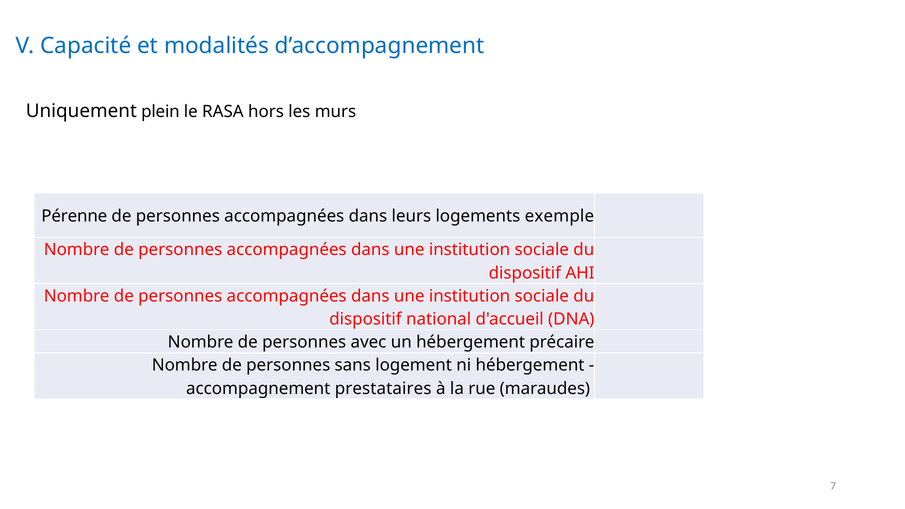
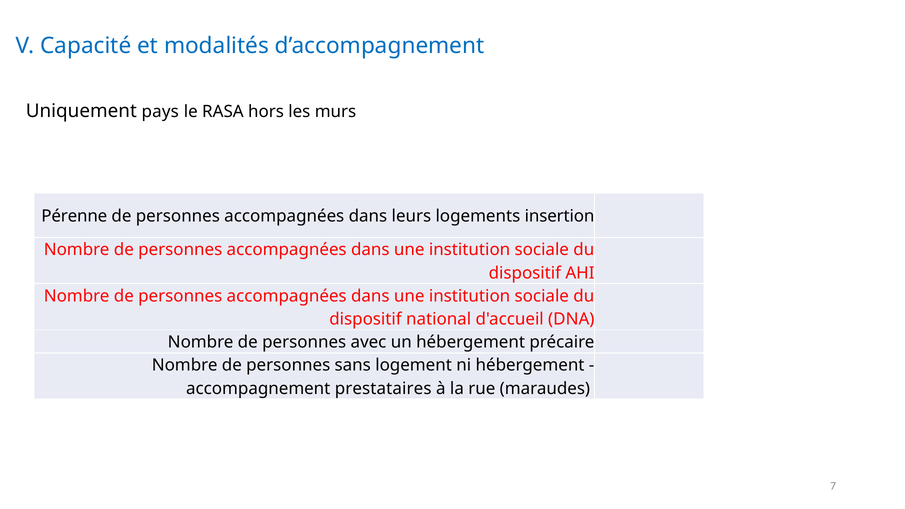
plein: plein -> pays
exemple: exemple -> insertion
